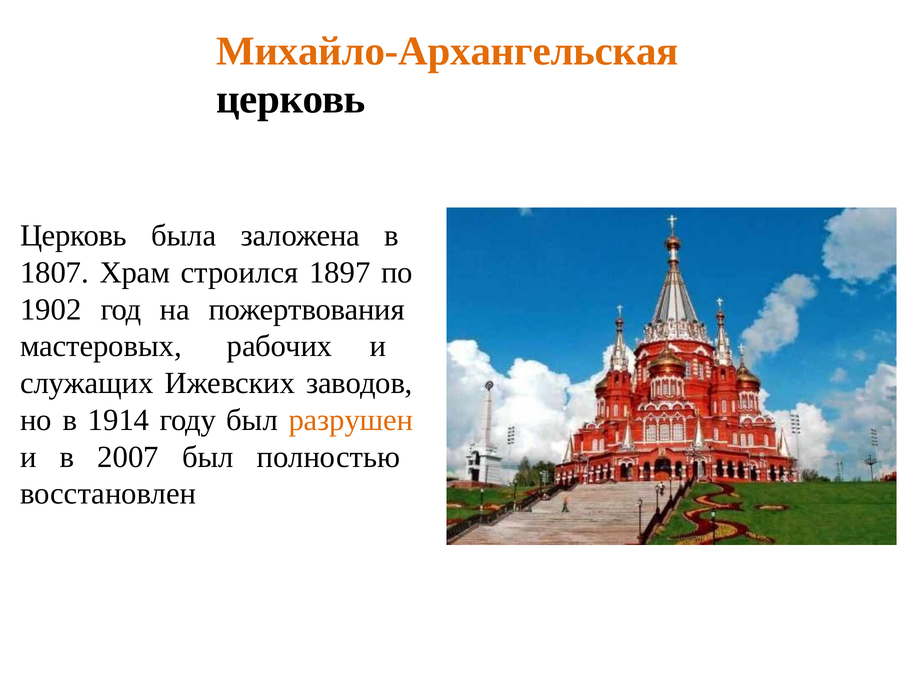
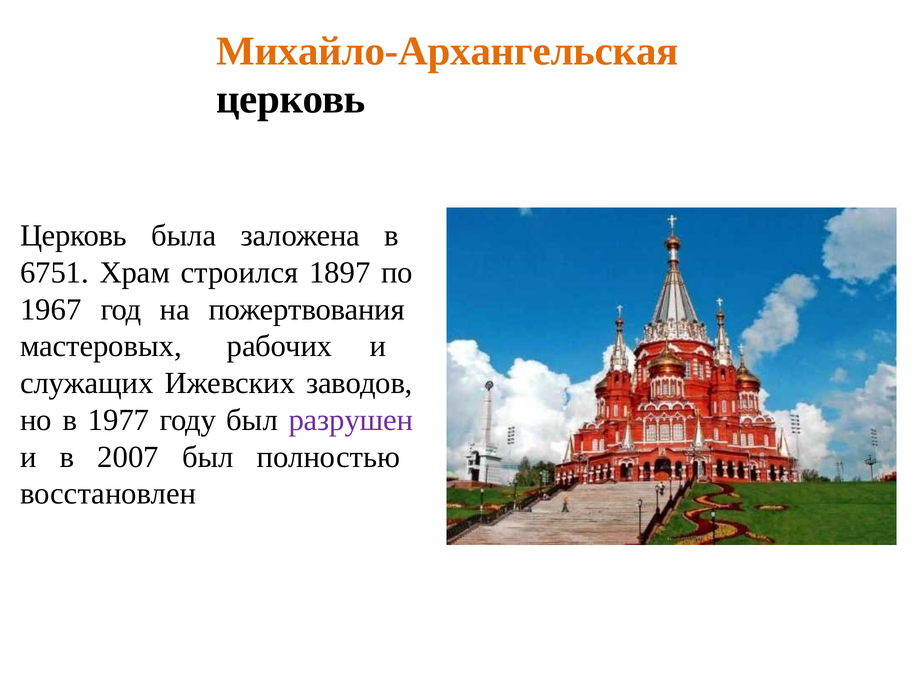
1807: 1807 -> 6751
1902: 1902 -> 1967
1914: 1914 -> 1977
разрушен colour: orange -> purple
